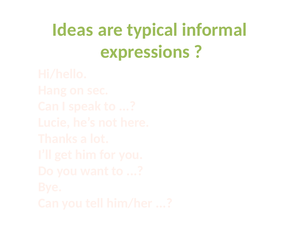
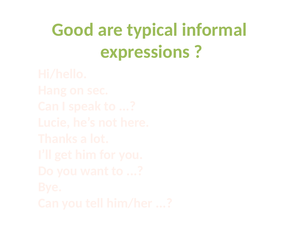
Ideas: Ideas -> Good
